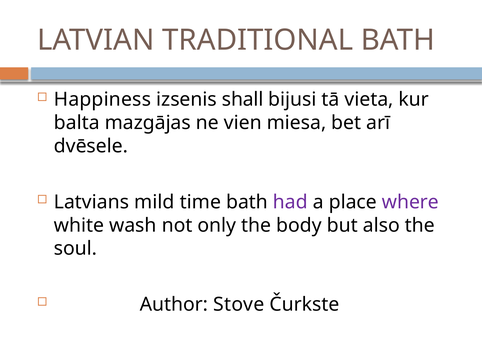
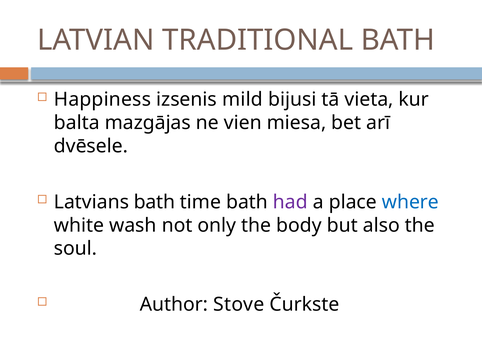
shall: shall -> mild
Latvians mild: mild -> bath
where colour: purple -> blue
